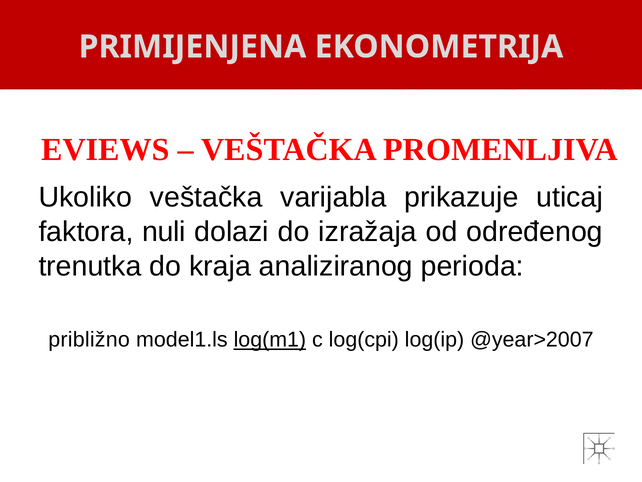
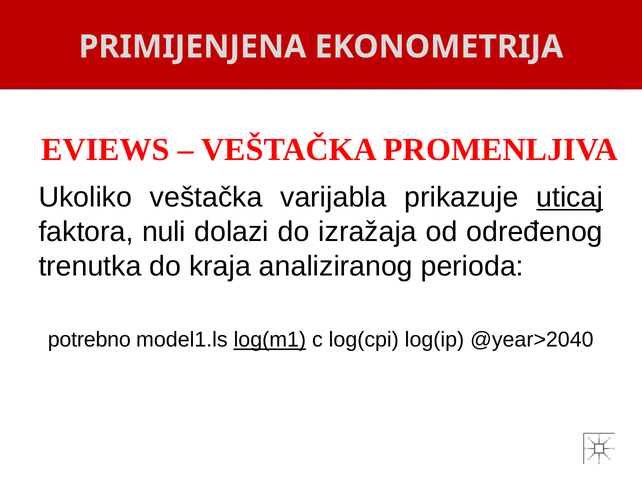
uticaj underline: none -> present
približno: približno -> potrebno
@year>2007: @year>2007 -> @year>2040
